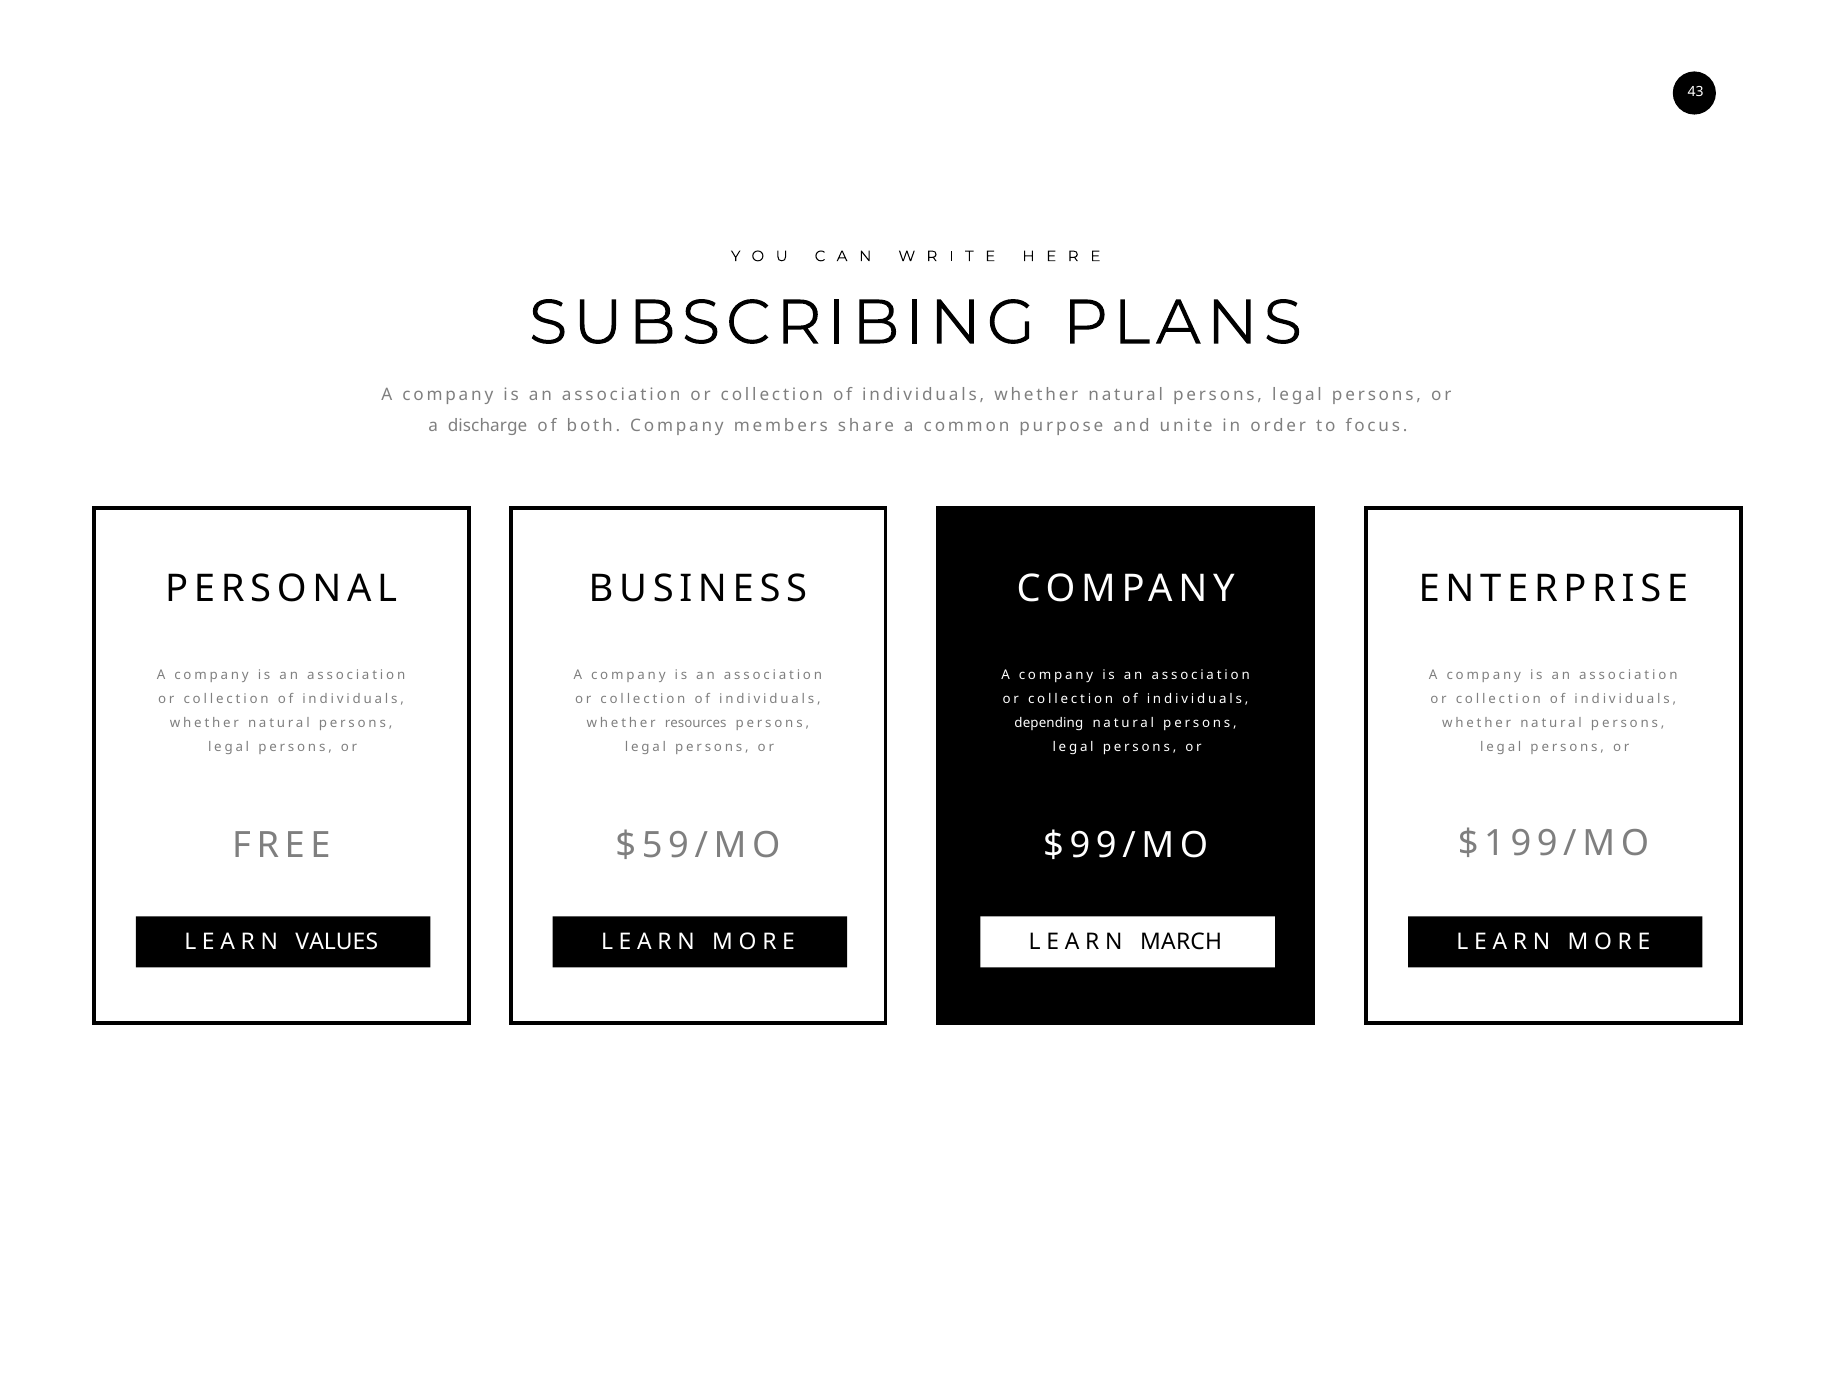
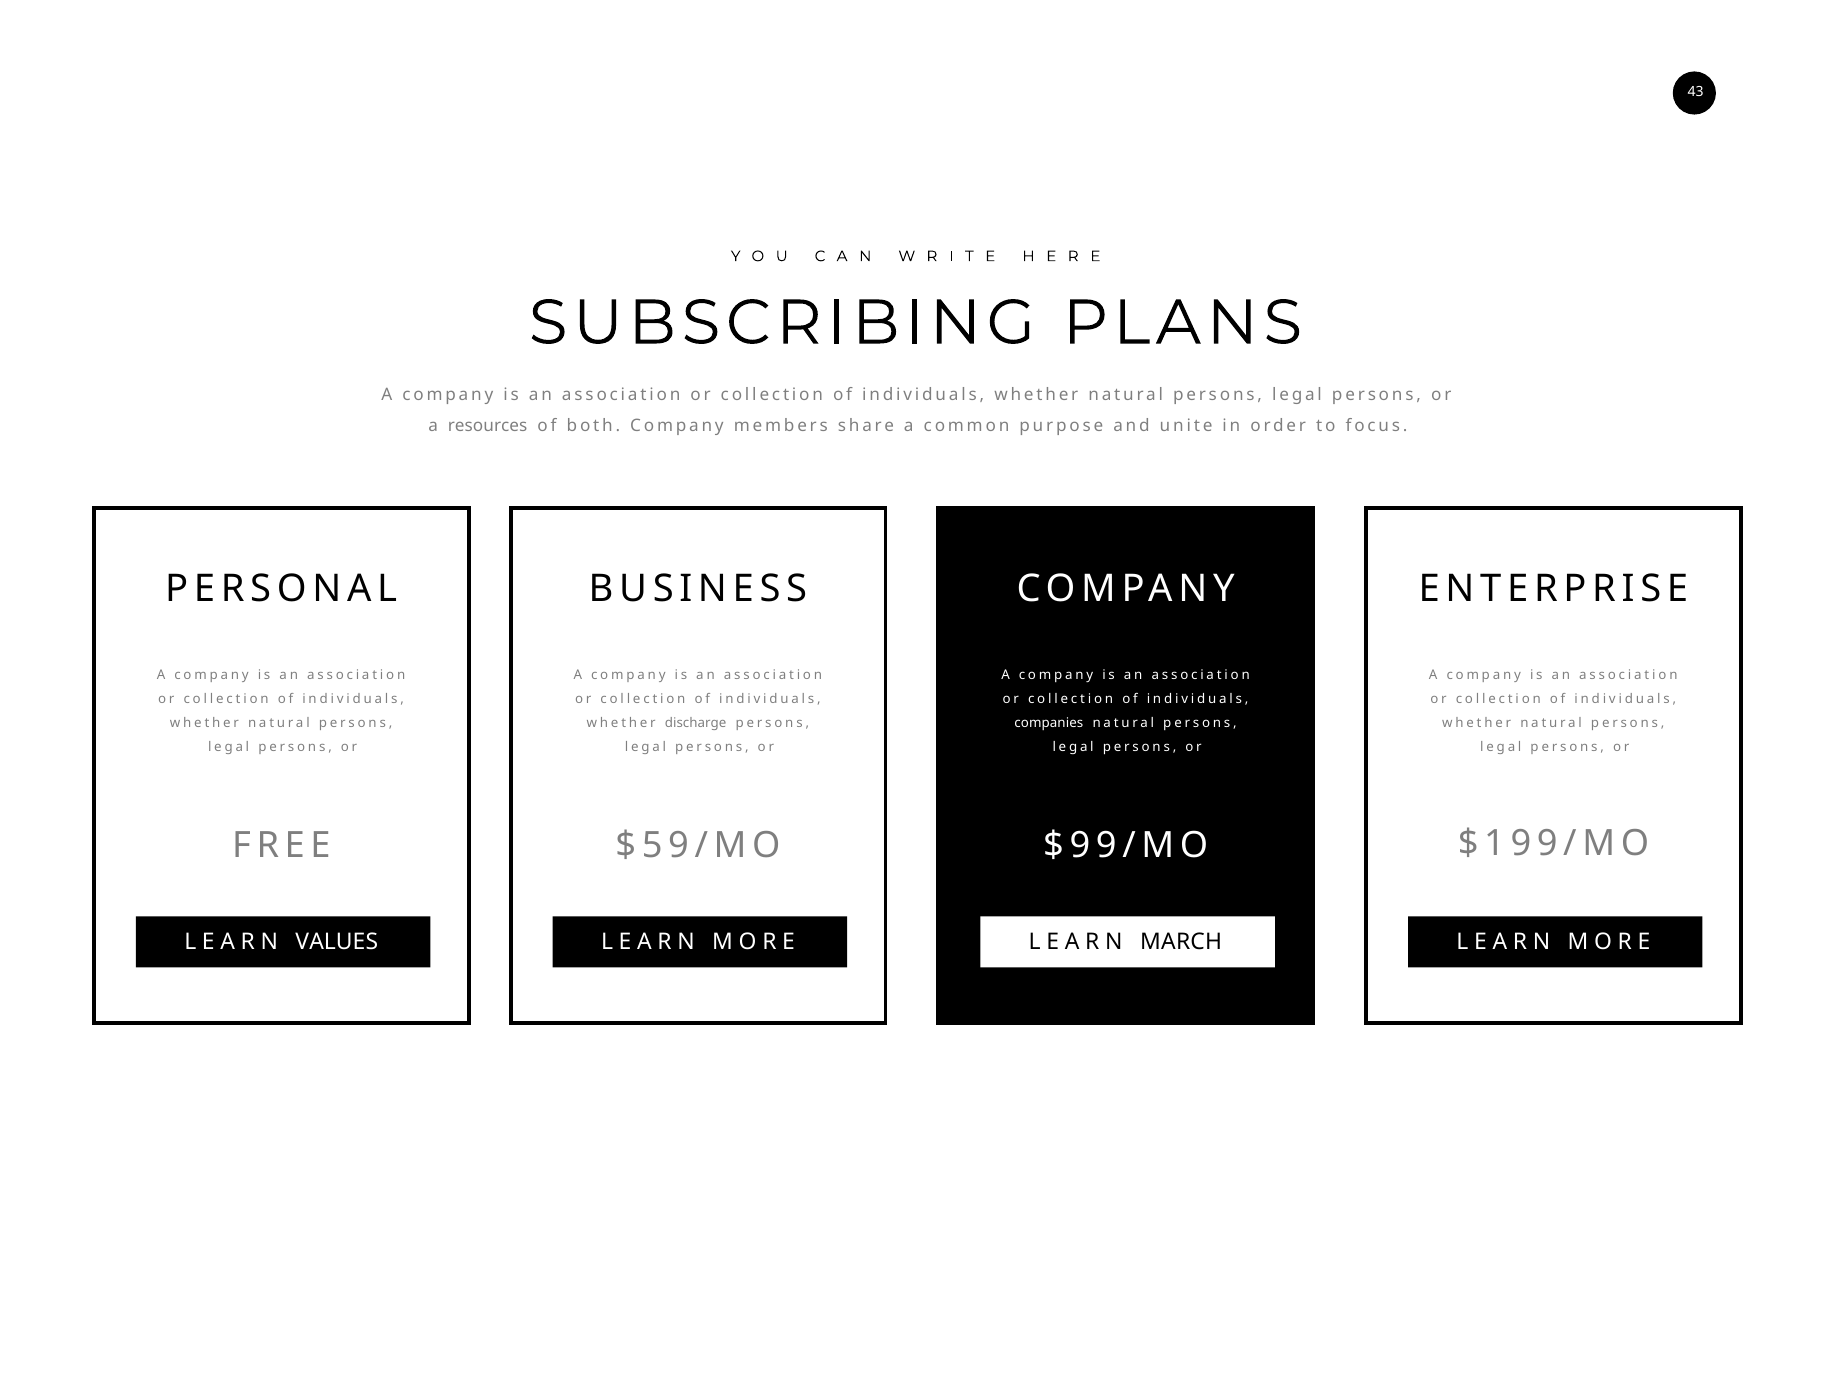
discharge: discharge -> resources
resources: resources -> discharge
depending: depending -> companies
